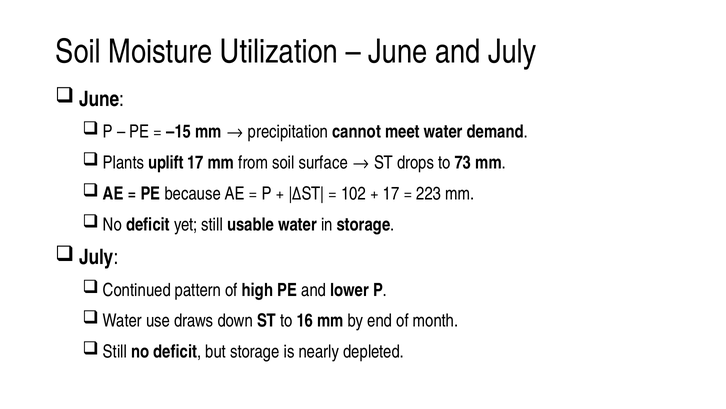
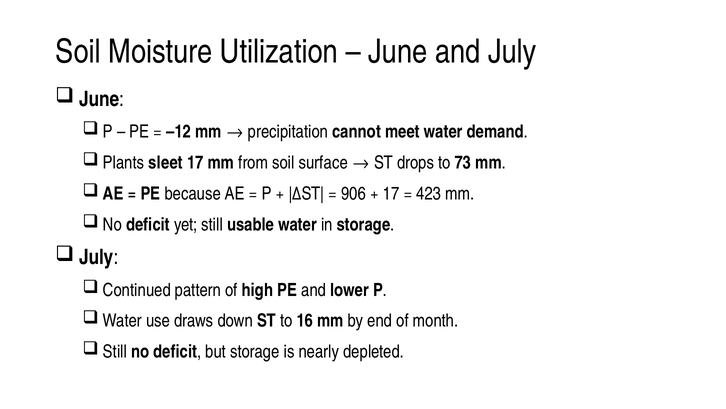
–15: –15 -> –12
uplift: uplift -> sleet
102: 102 -> 906
223: 223 -> 423
